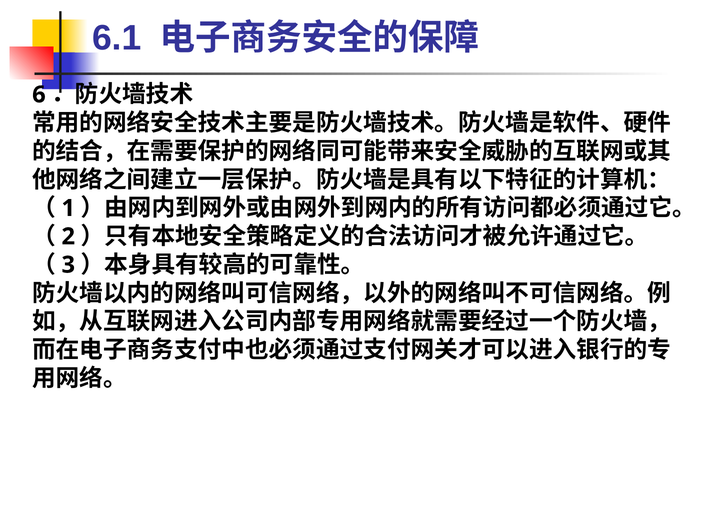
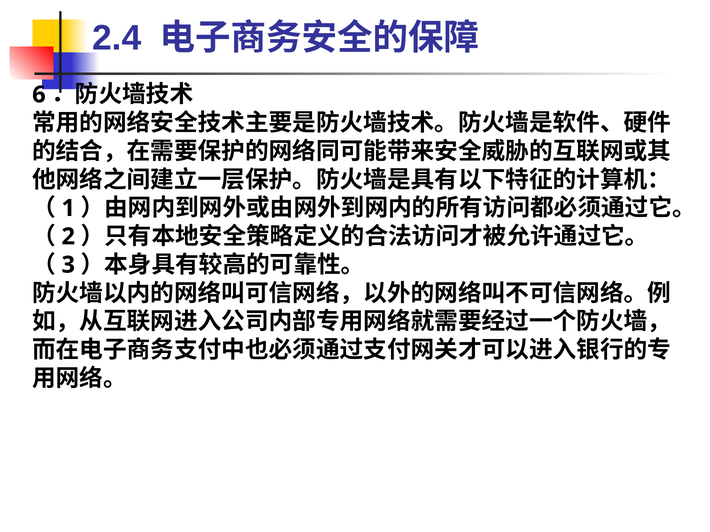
6.1: 6.1 -> 2.4
